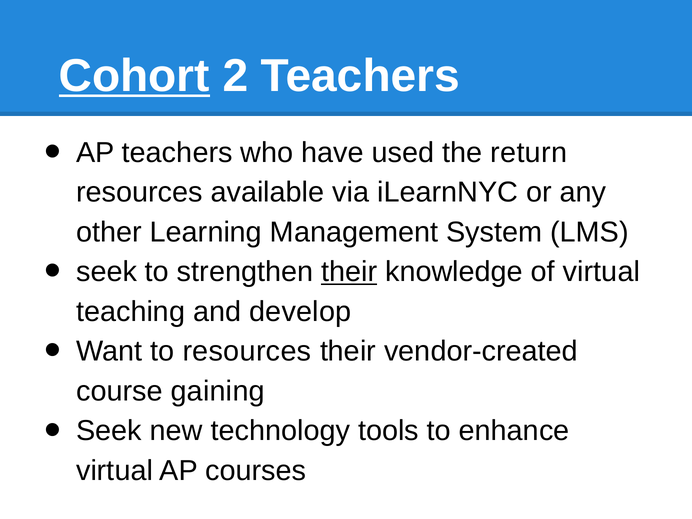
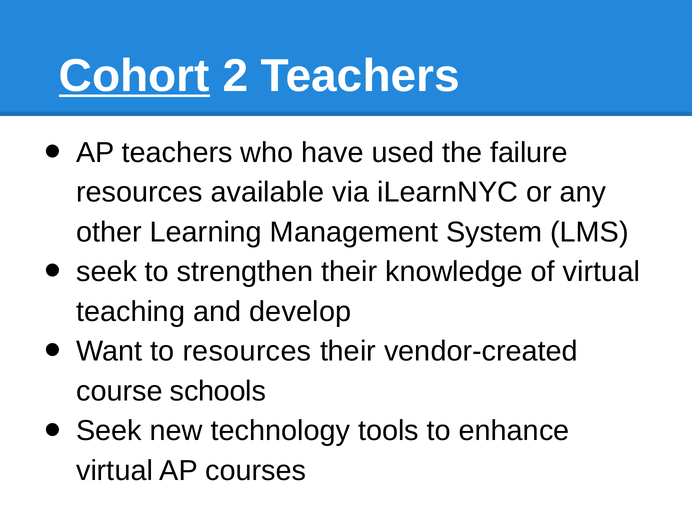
return: return -> failure
their at (349, 272) underline: present -> none
gaining: gaining -> schools
